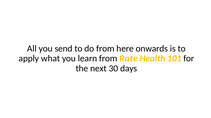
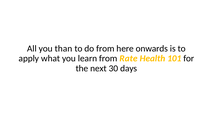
send: send -> than
